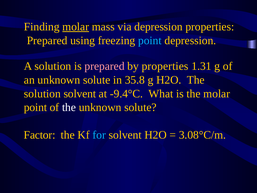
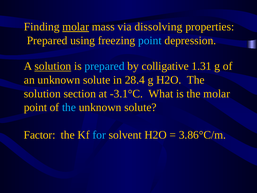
via depression: depression -> dissolving
solution at (53, 66) underline: none -> present
prepared at (105, 66) colour: pink -> light blue
by properties: properties -> colligative
35.8: 35.8 -> 28.4
solution solvent: solvent -> section
-9.4°C: -9.4°C -> -3.1°C
the at (69, 107) colour: white -> light blue
3.08°C/m: 3.08°C/m -> 3.86°C/m
